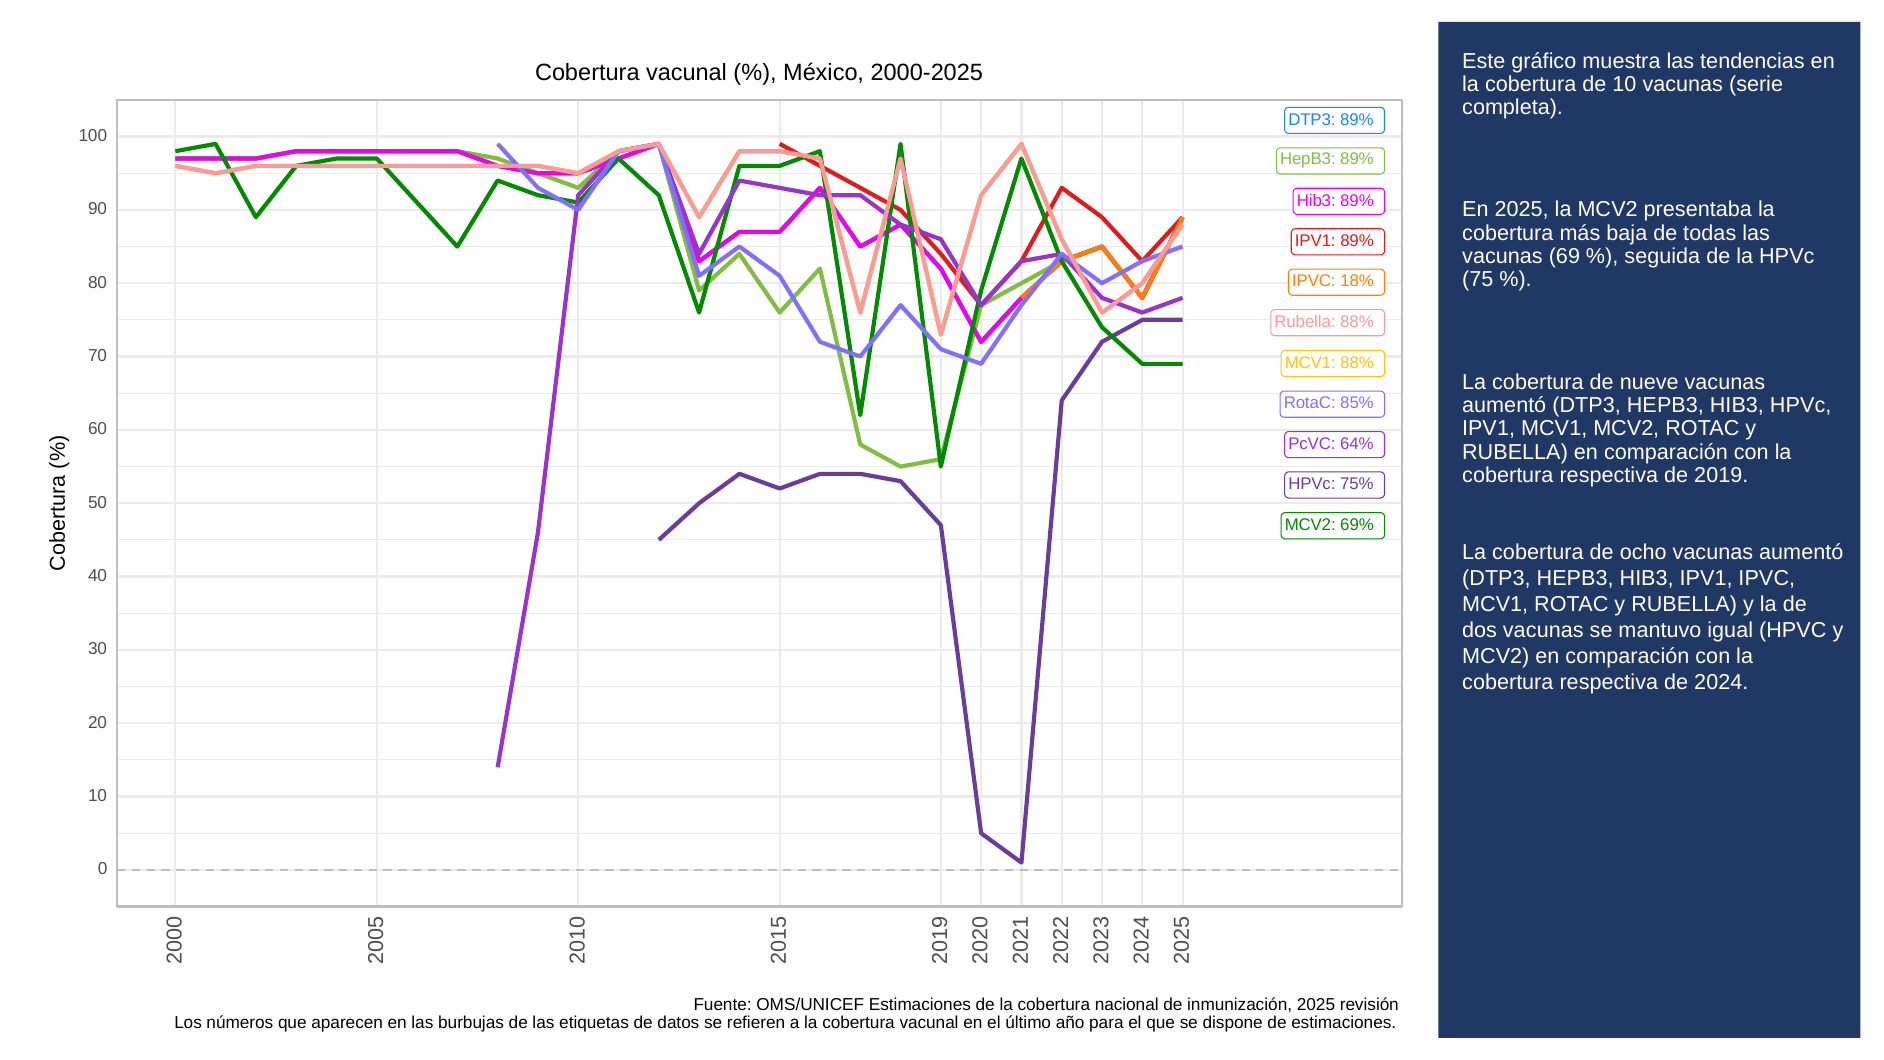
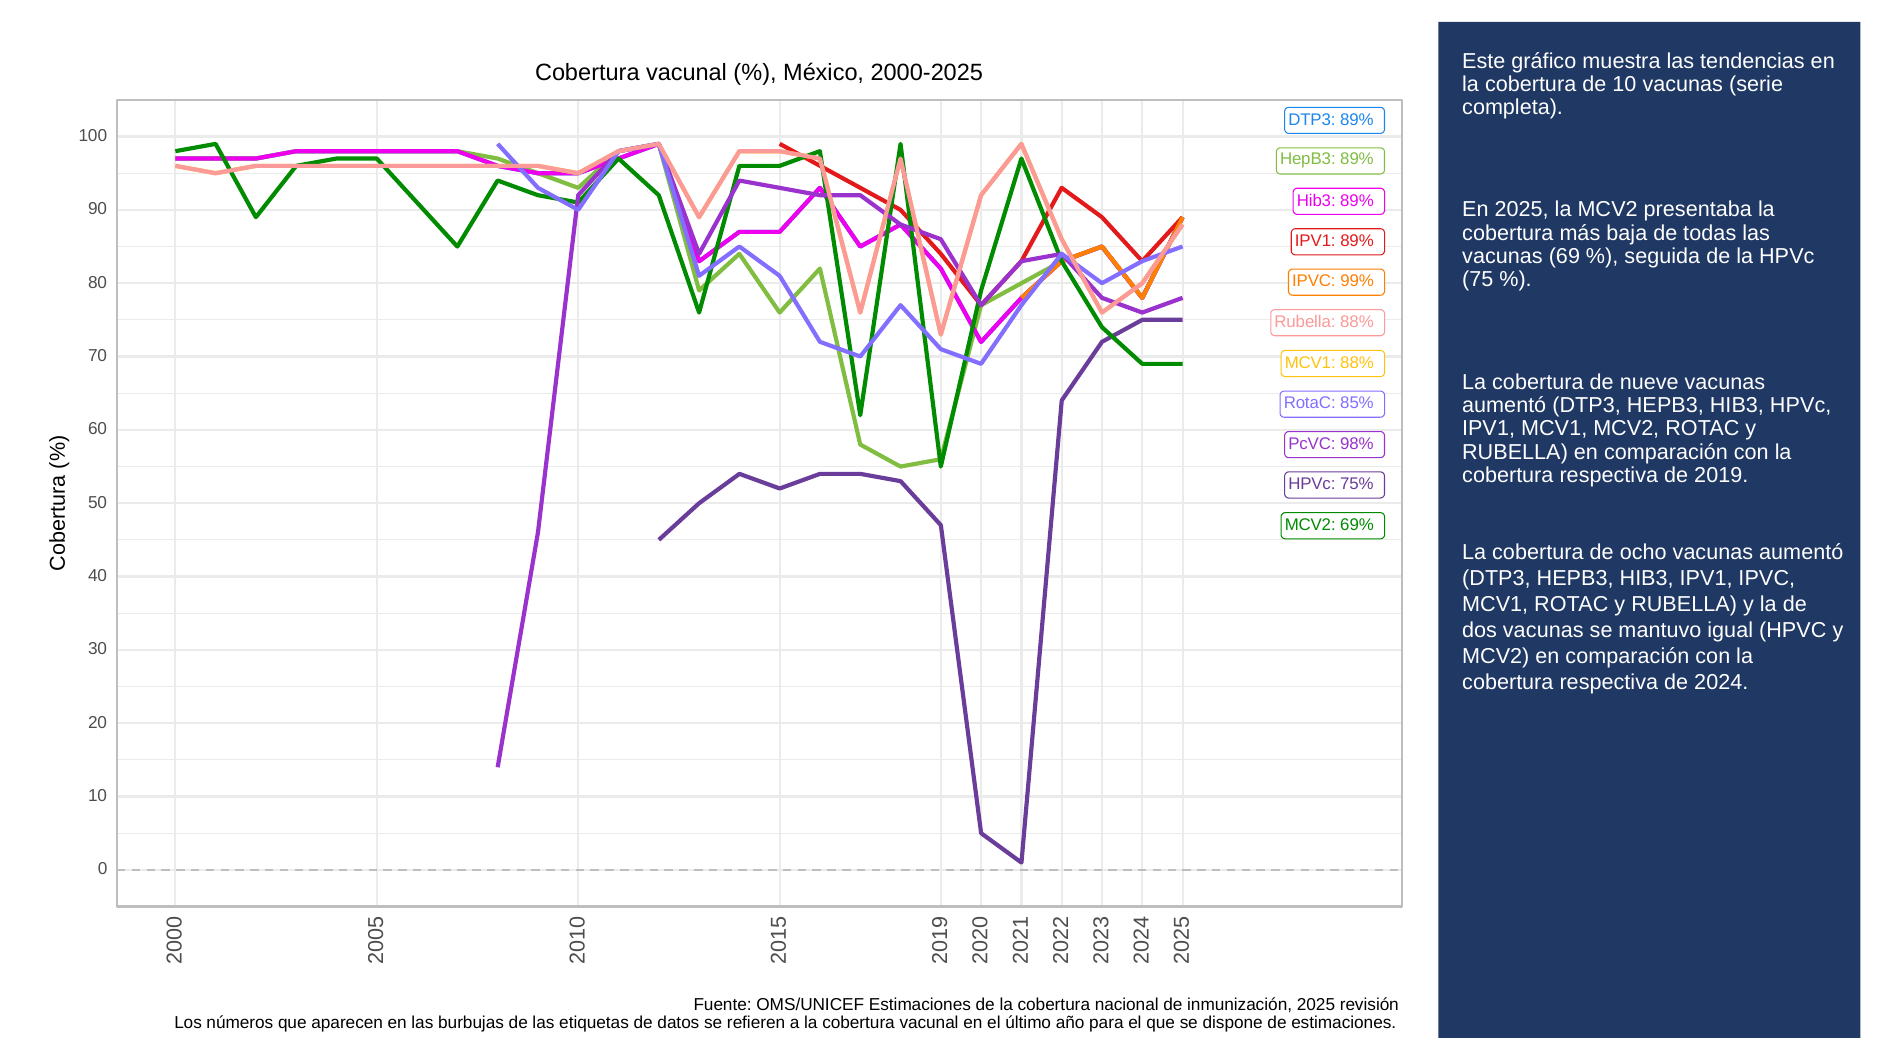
18%: 18% -> 99%
64%: 64% -> 98%
